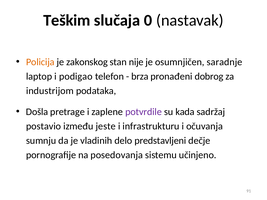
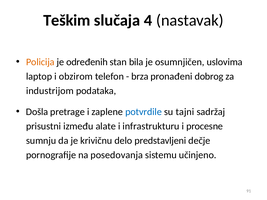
0: 0 -> 4
zakonskog: zakonskog -> određenih
nije: nije -> bila
saradnje: saradnje -> uslovima
podigao: podigao -> obzirom
potvrdile colour: purple -> blue
kada: kada -> tajni
postavio: postavio -> prisustni
jeste: jeste -> alate
očuvanja: očuvanja -> procesne
vladinih: vladinih -> krivičnu
